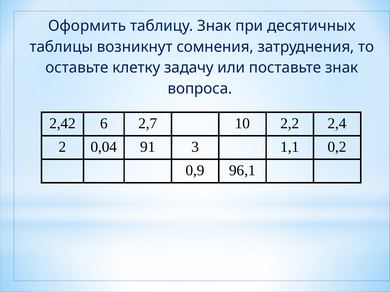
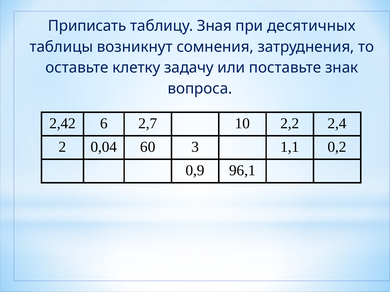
Оформить: Оформить -> Приписать
таблицу Знак: Знак -> Зная
91: 91 -> 60
